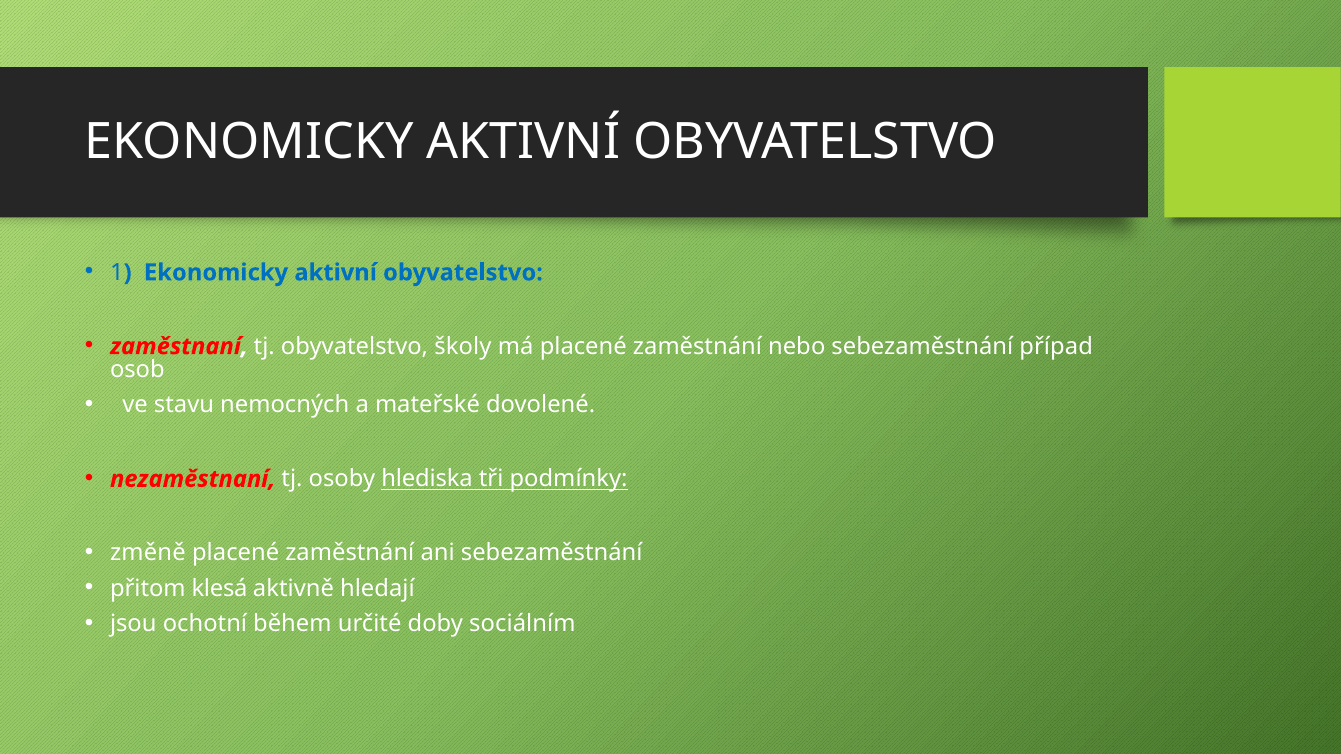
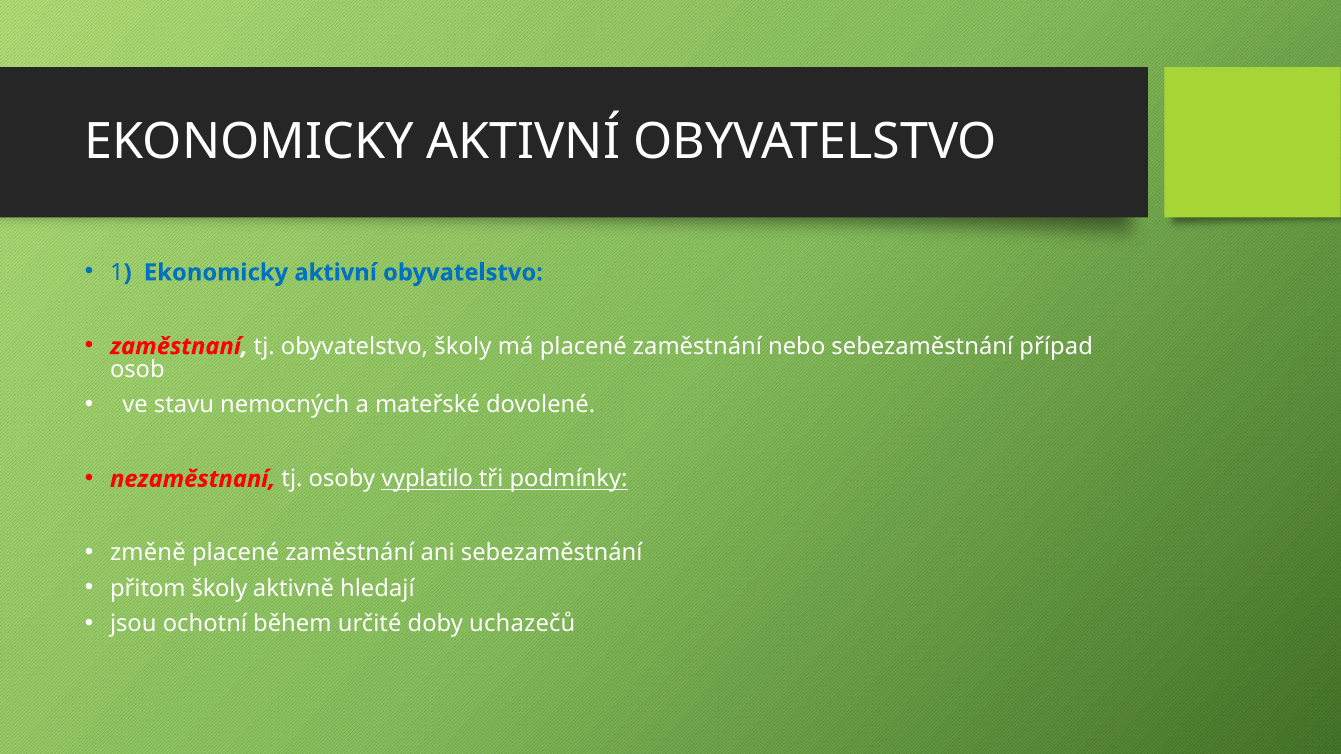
hlediska: hlediska -> vyplatilo
přitom klesá: klesá -> školy
sociálním: sociálním -> uchazečů
